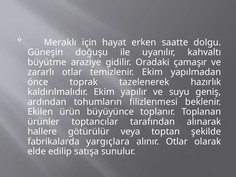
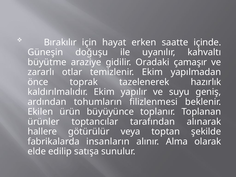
Meraklı: Meraklı -> Bırakılır
dolgu: dolgu -> içinde
yargıçlara: yargıçlara -> insanların
alınır Otlar: Otlar -> Alma
